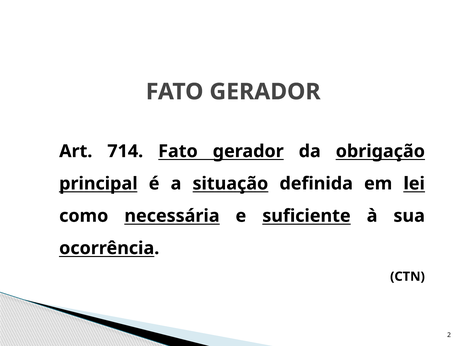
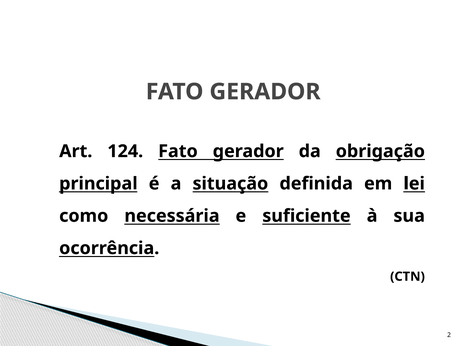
714: 714 -> 124
